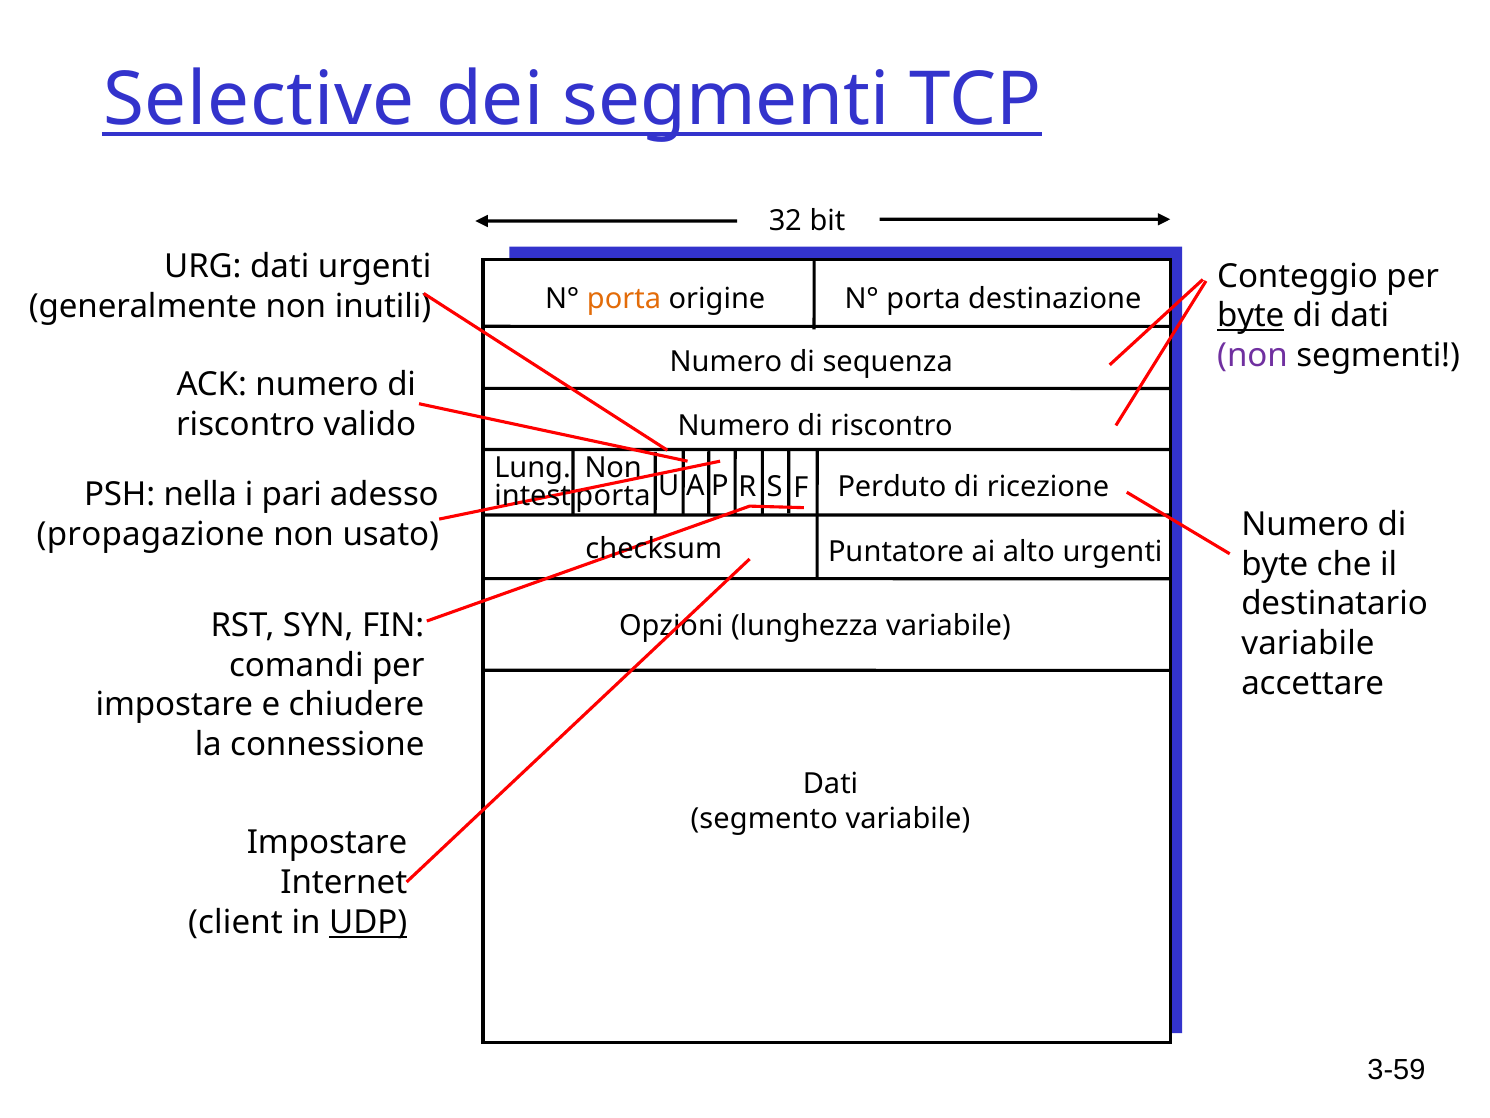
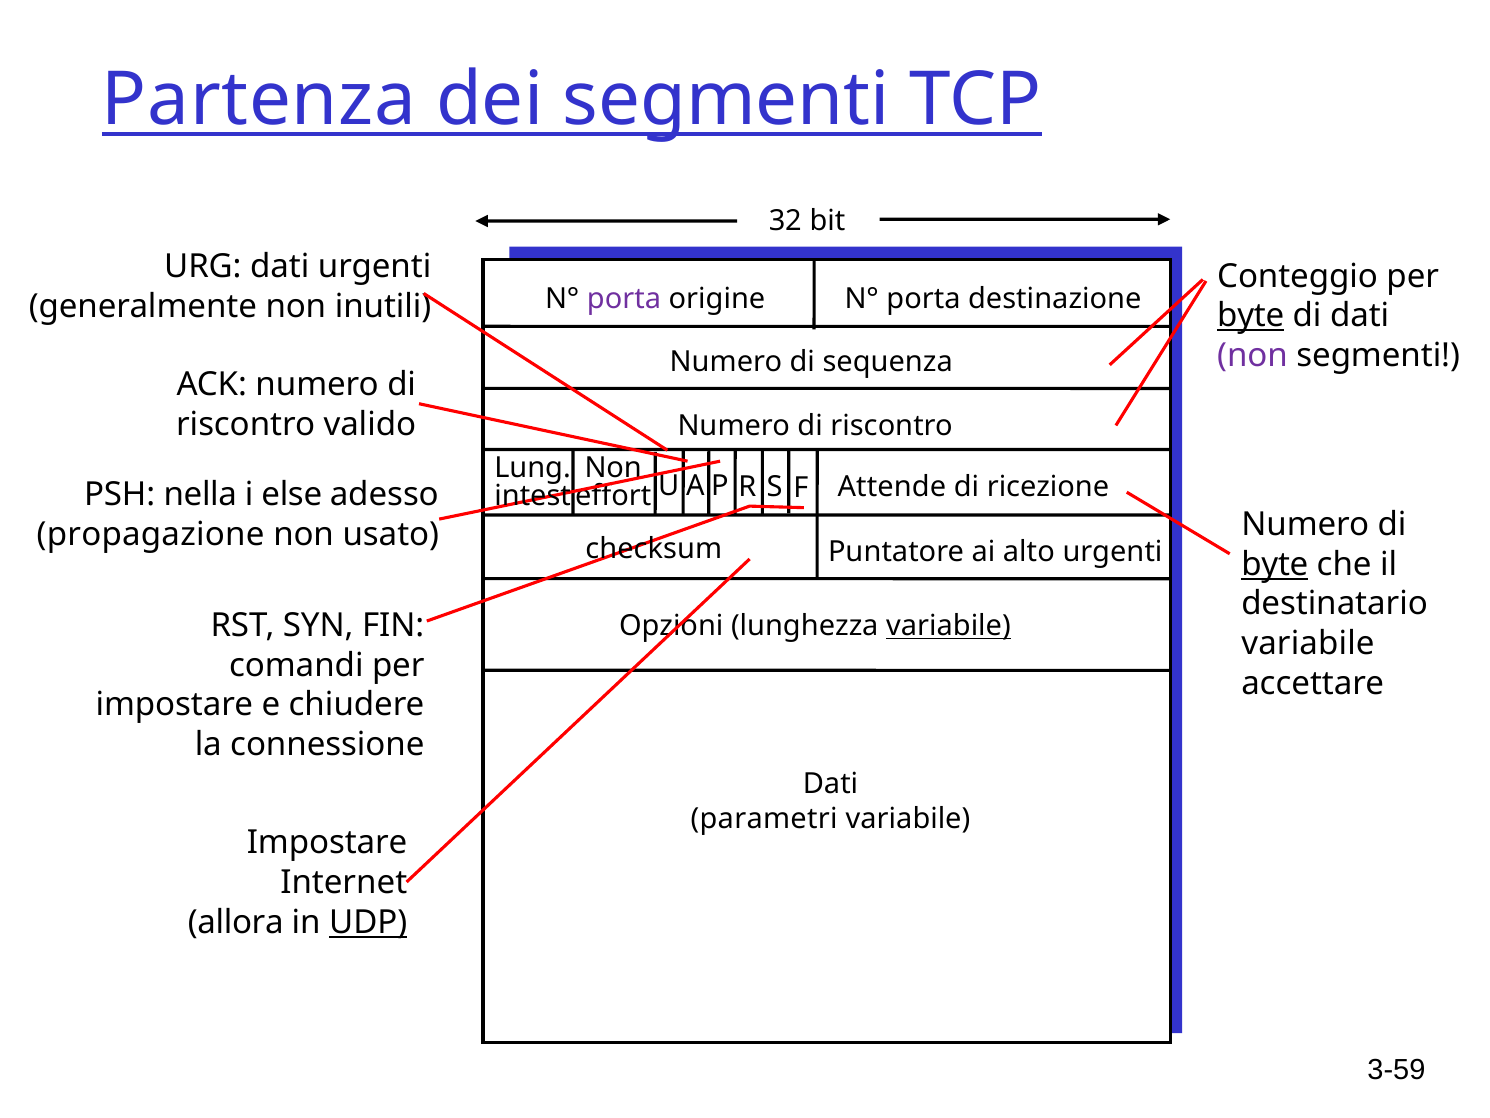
Selective: Selective -> Partenza
porta at (624, 298) colour: orange -> purple
Perduto: Perduto -> Attende
pari: pari -> else
porta at (613, 495): porta -> effort
byte at (1275, 564) underline: none -> present
variabile at (948, 626) underline: none -> present
segmento: segmento -> parametri
client: client -> allora
